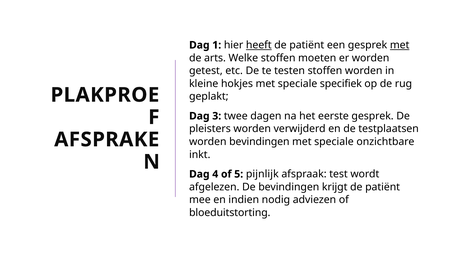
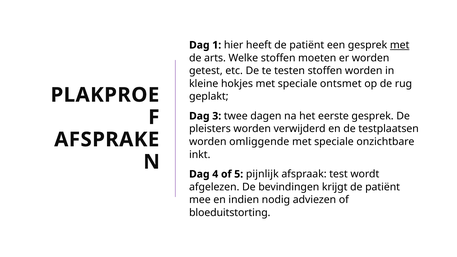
heeft underline: present -> none
specifiek: specifiek -> ontsmet
worden bevindingen: bevindingen -> omliggende
